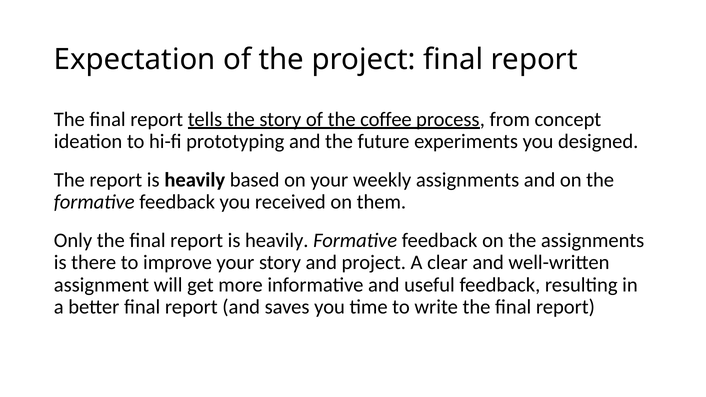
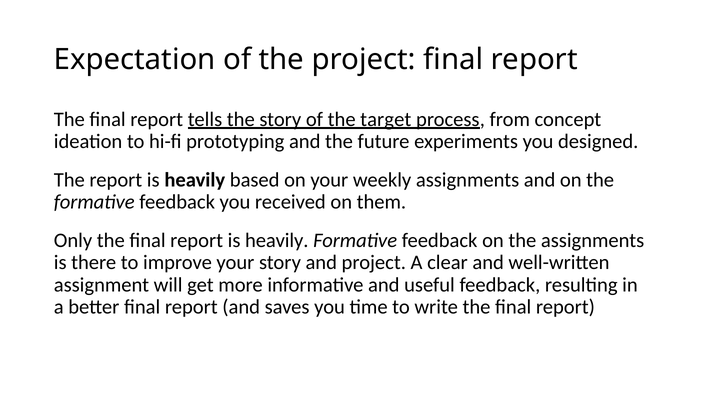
coffee: coffee -> target
